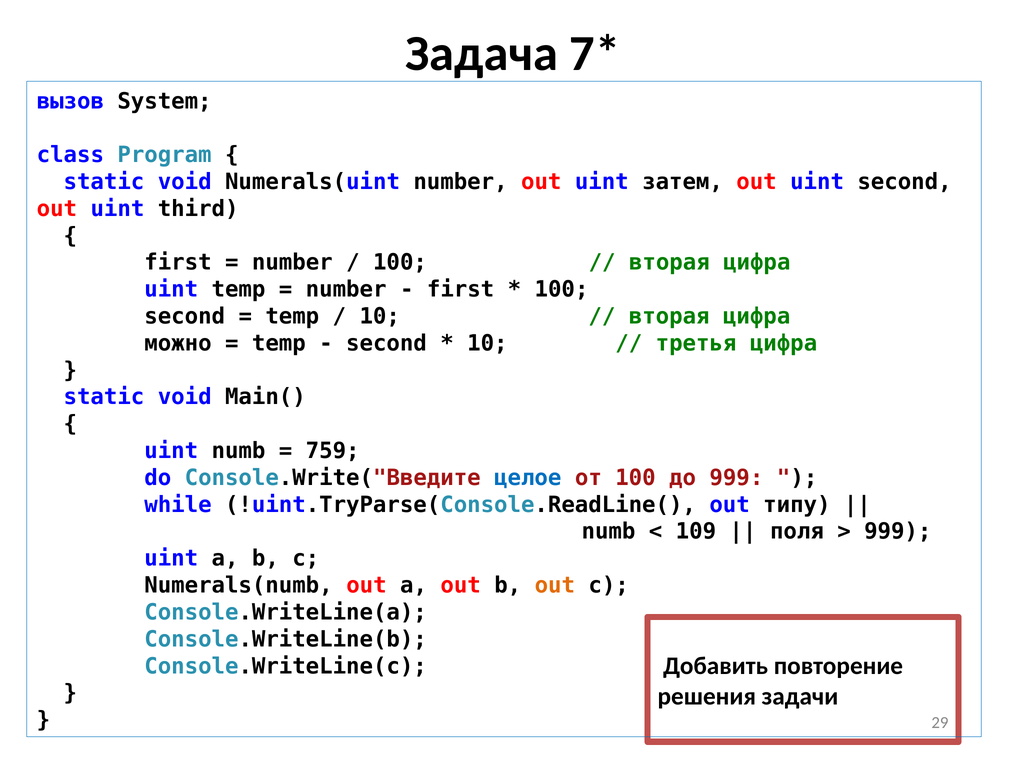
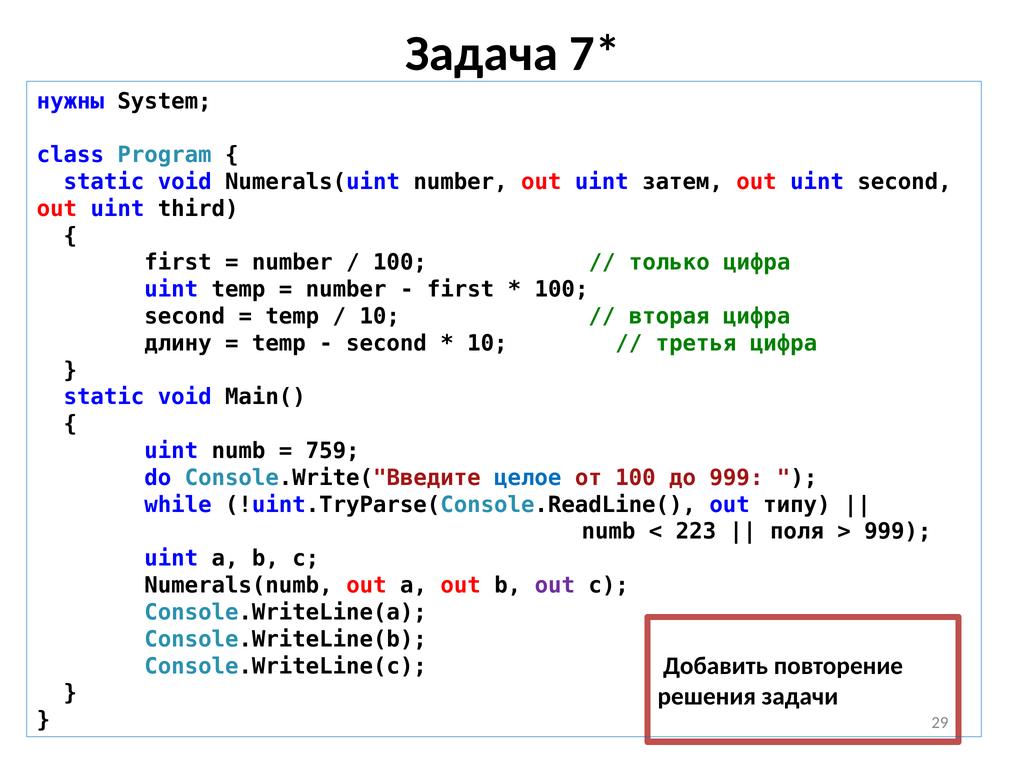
вызов: вызов -> нужны
вторая at (669, 262): вторая -> только
можно: можно -> длину
109: 109 -> 223
out at (555, 585) colour: orange -> purple
